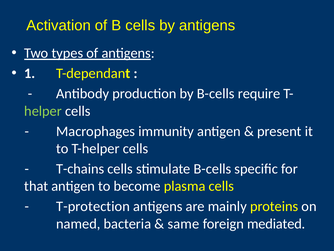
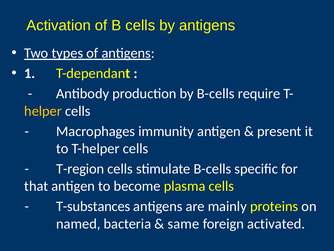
helper colour: light green -> yellow
T-chains: T-chains -> T-region
T-protection: T-protection -> T-substances
mediated: mediated -> activated
